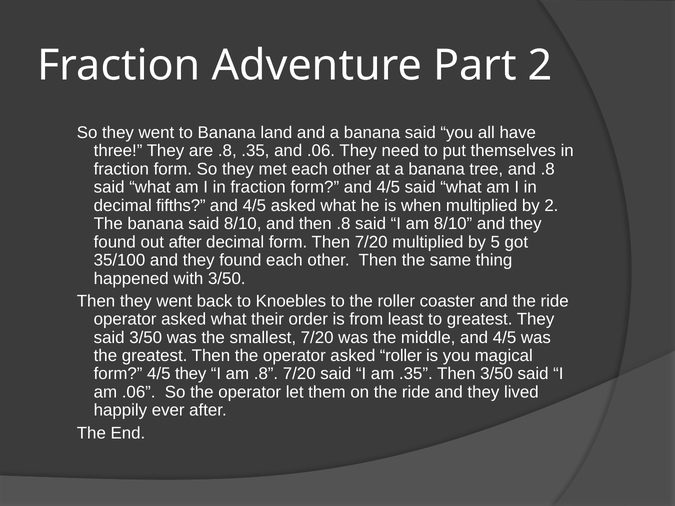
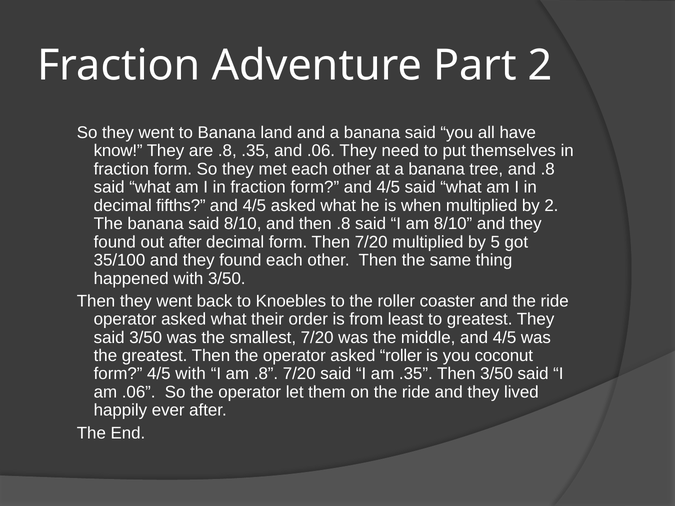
three: three -> know
magical: magical -> coconut
4/5 they: they -> with
